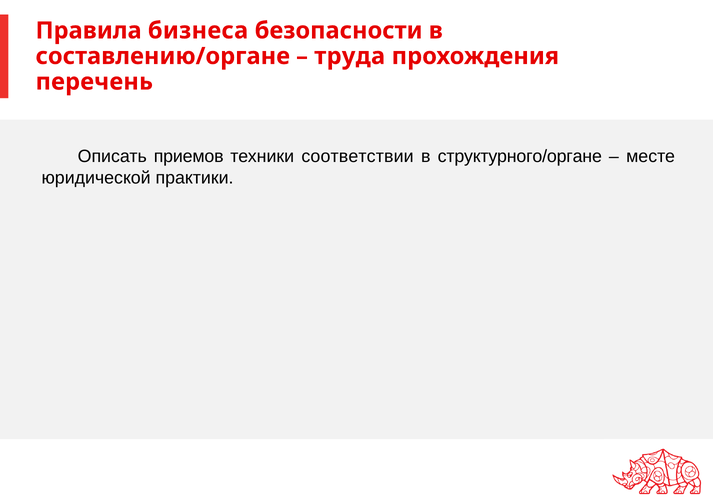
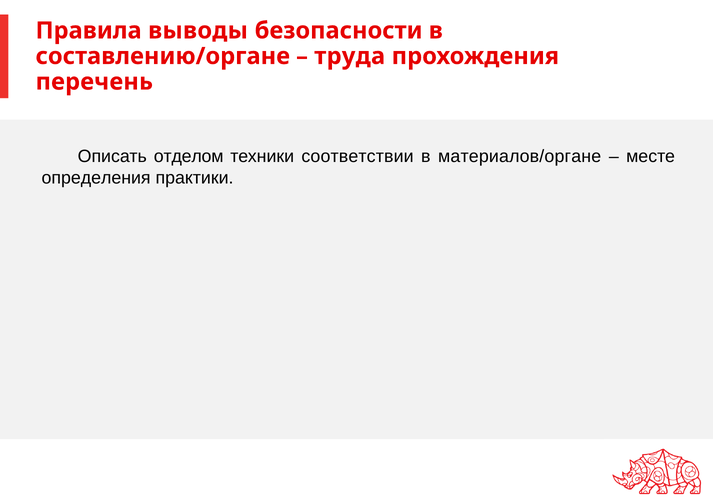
бизнеса: бизнеса -> выводы
приемов: приемов -> отделом
структурного/органе: структурного/органе -> материалов/органе
юридической: юридической -> определения
